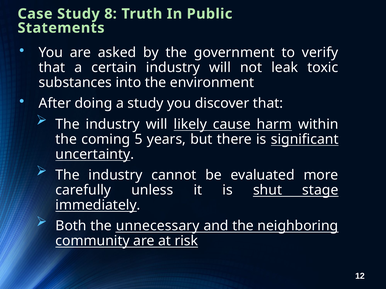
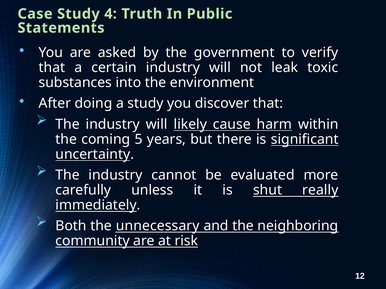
8: 8 -> 4
stage: stage -> really
